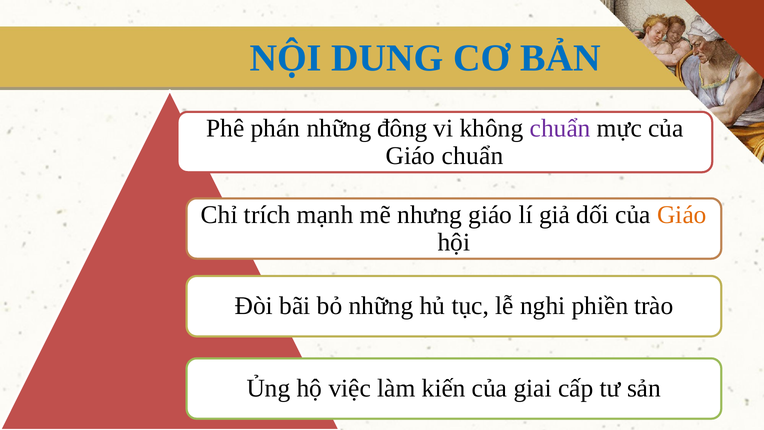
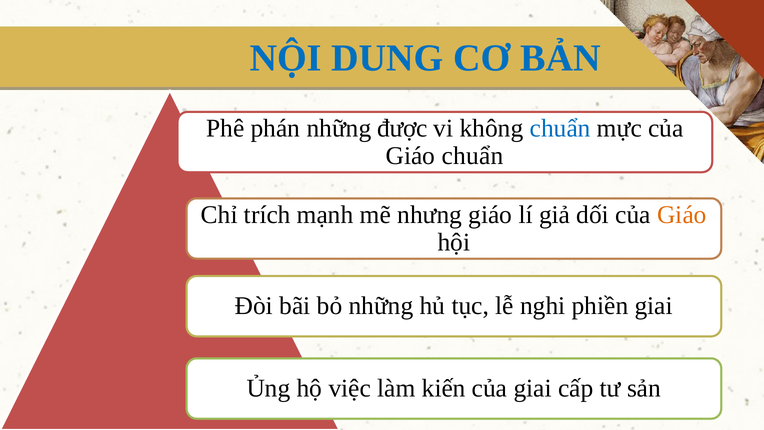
đông: đông -> được
chuẩn at (560, 128) colour: purple -> blue
phiền trào: trào -> giai
